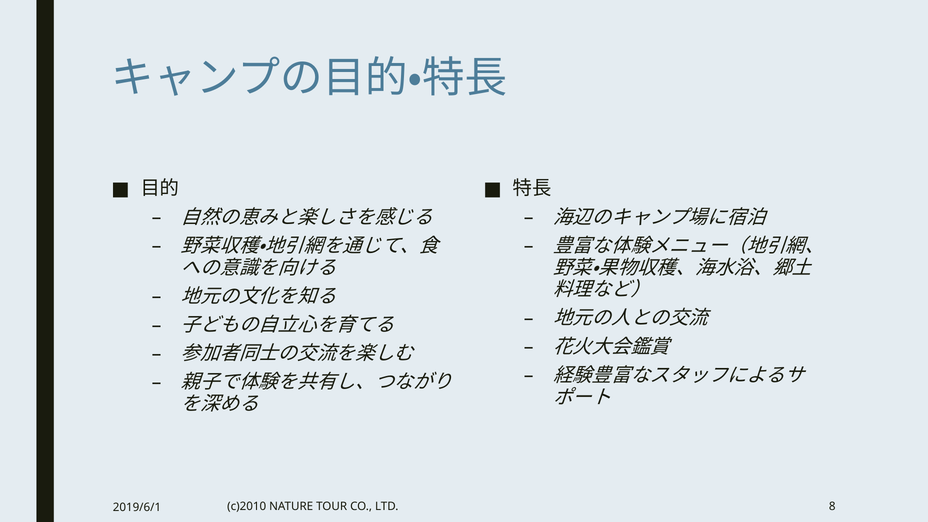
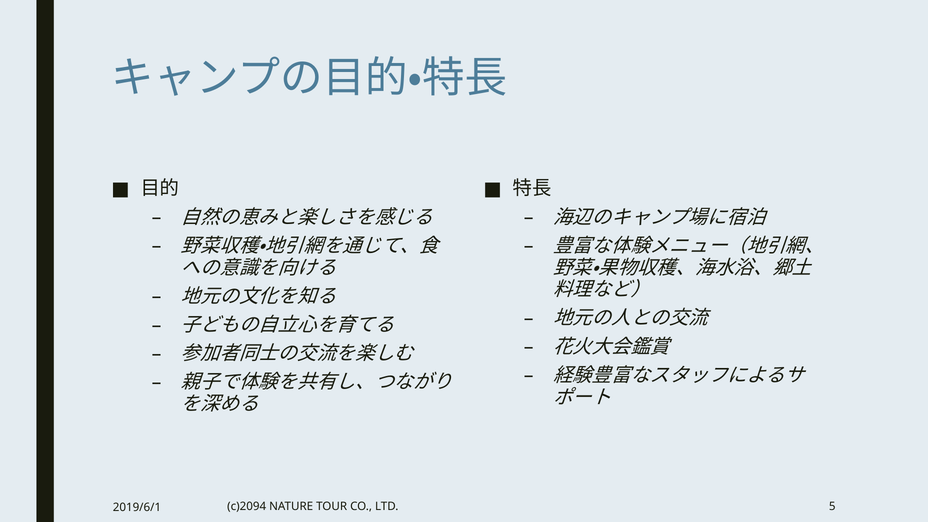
c)2010: c)2010 -> c)2094
8: 8 -> 5
